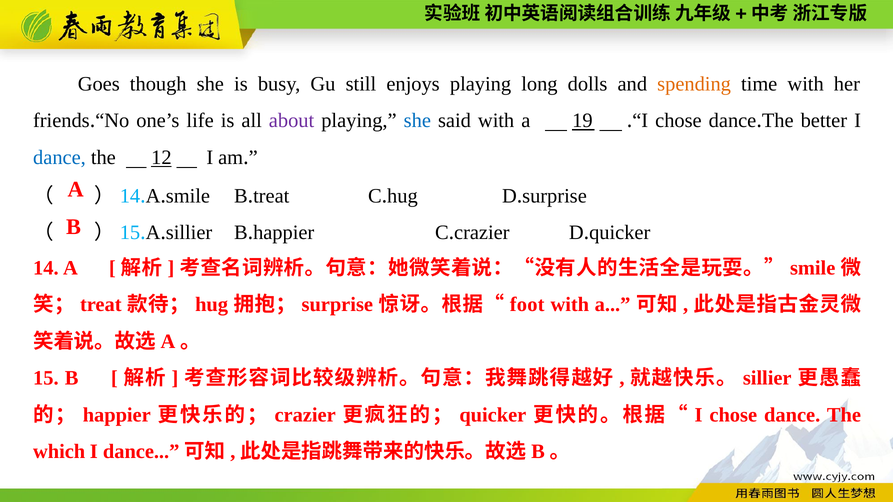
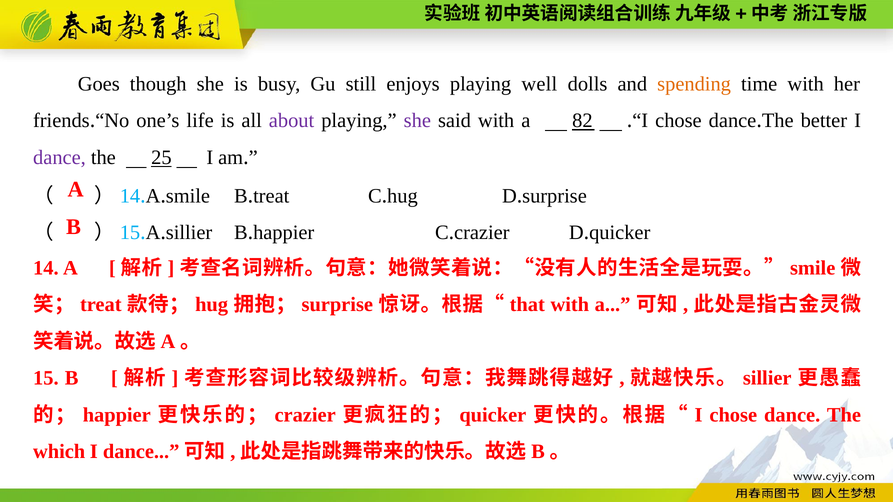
long: long -> well
she at (417, 121) colour: blue -> purple
19: 19 -> 82
dance at (59, 158) colour: blue -> purple
12: 12 -> 25
foot: foot -> that
